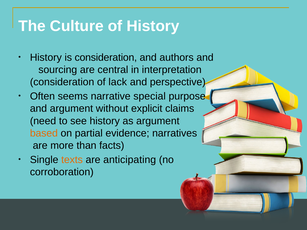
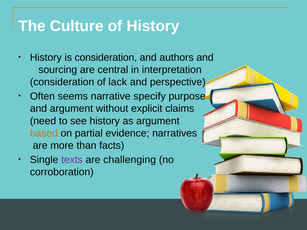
special: special -> specify
texts colour: orange -> purple
anticipating: anticipating -> challenging
